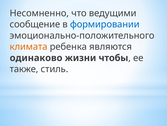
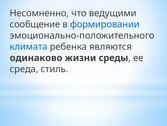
климата colour: orange -> blue
чтобы: чтобы -> среды
также: также -> среда
